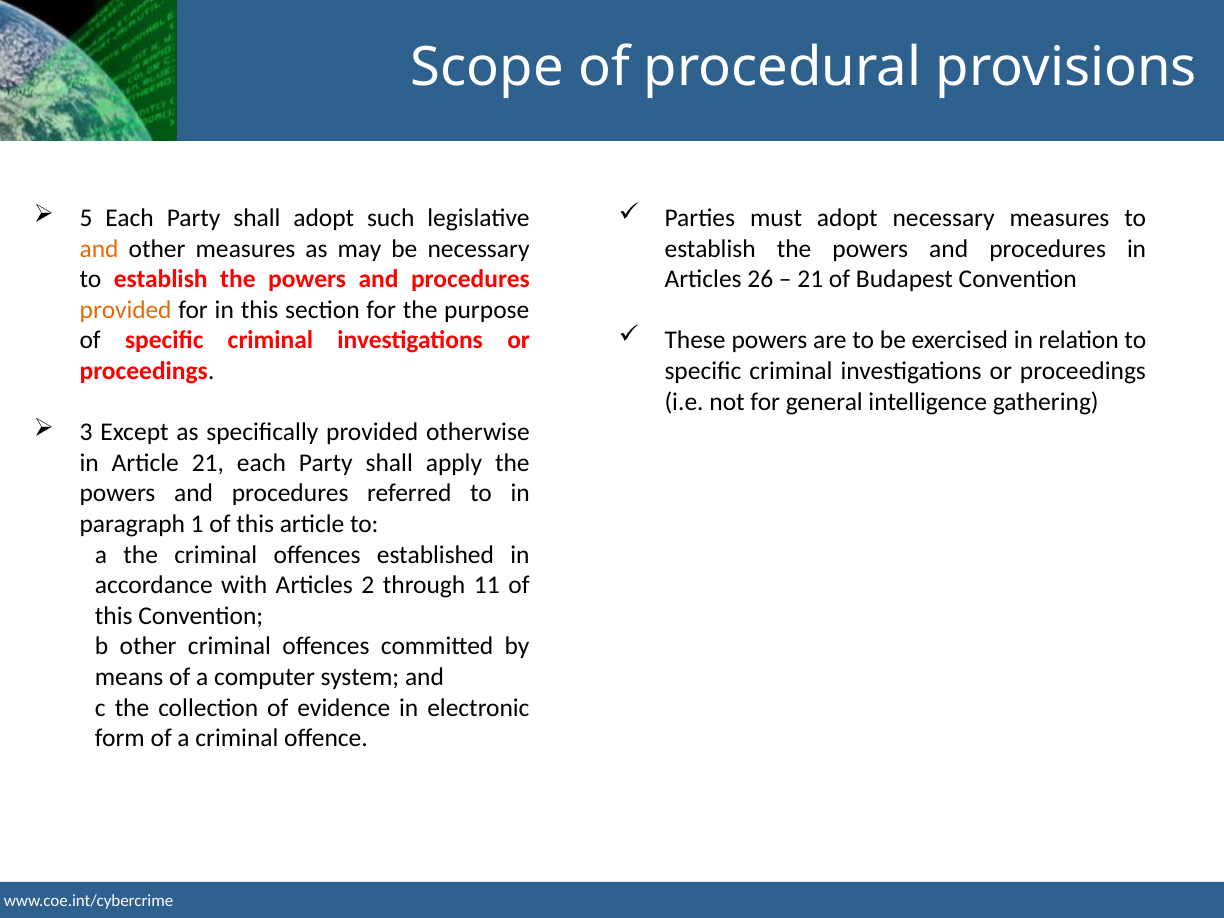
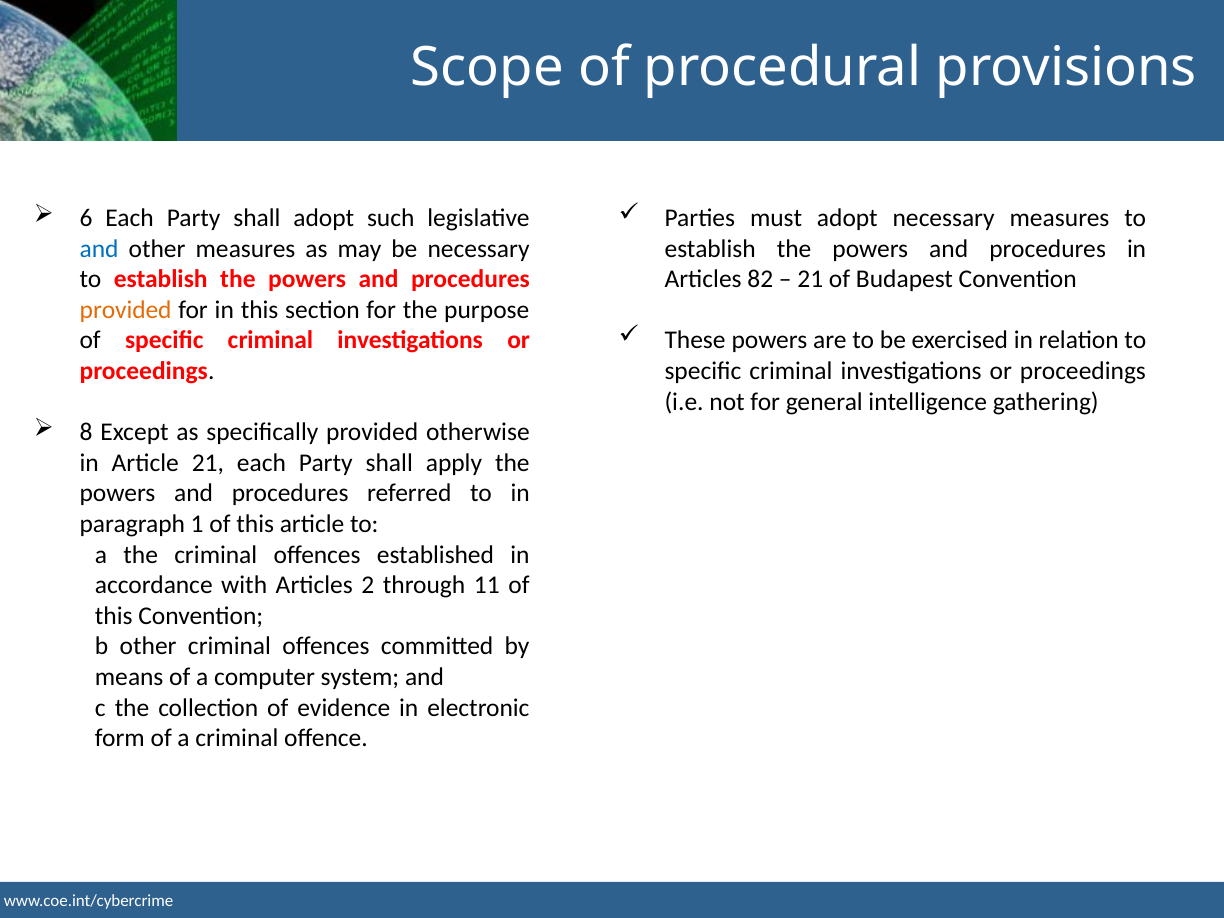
5: 5 -> 6
and at (99, 249) colour: orange -> blue
26: 26 -> 82
3: 3 -> 8
